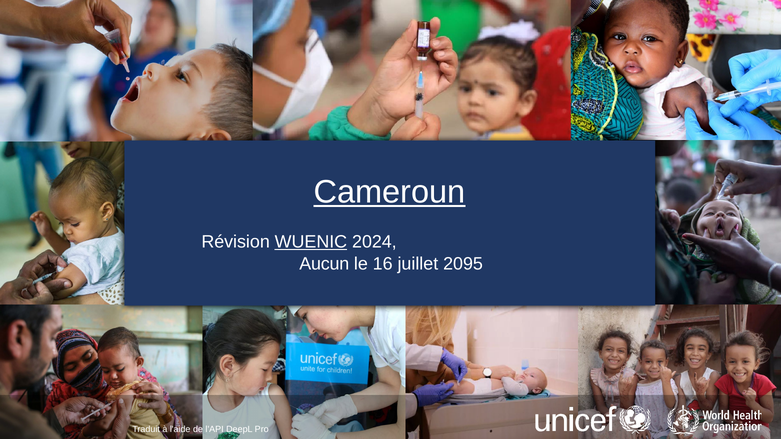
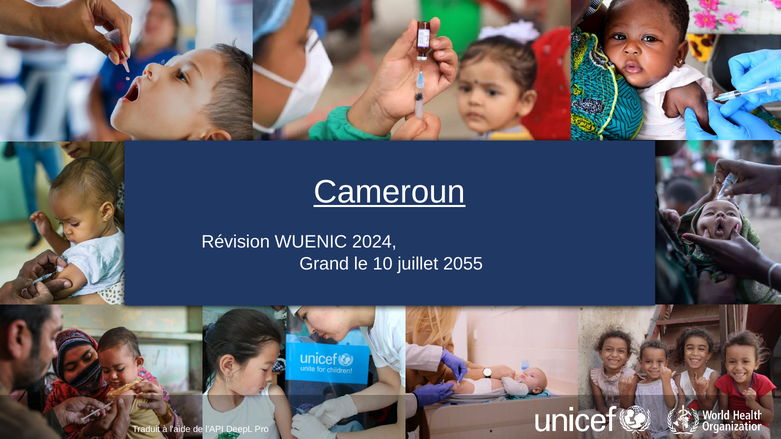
WUENIC underline: present -> none
Aucun: Aucun -> Grand
16: 16 -> 10
2095: 2095 -> 2055
